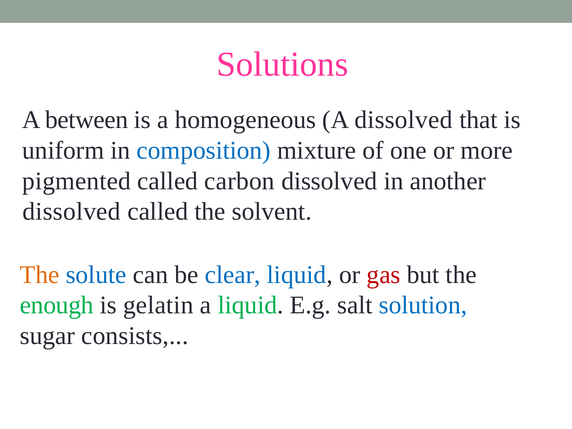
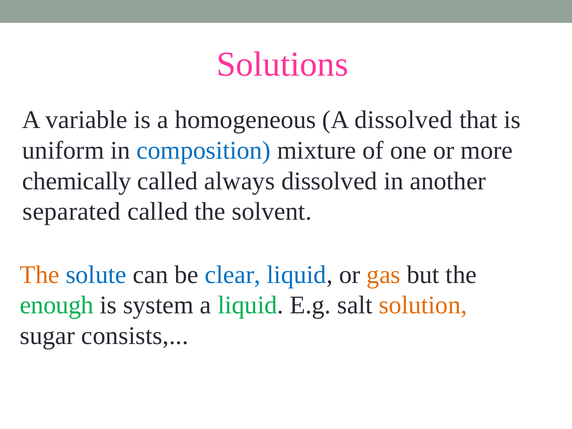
between: between -> variable
pigmented: pigmented -> chemically
carbon: carbon -> always
dissolved at (72, 211): dissolved -> separated
gas colour: red -> orange
gelatin: gelatin -> system
solution colour: blue -> orange
